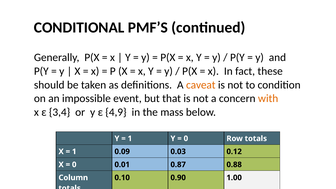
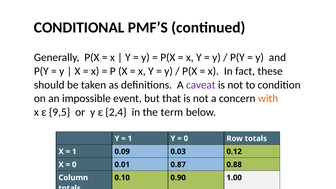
caveat colour: orange -> purple
3,4: 3,4 -> 9,5
4,9: 4,9 -> 2,4
mass: mass -> term
